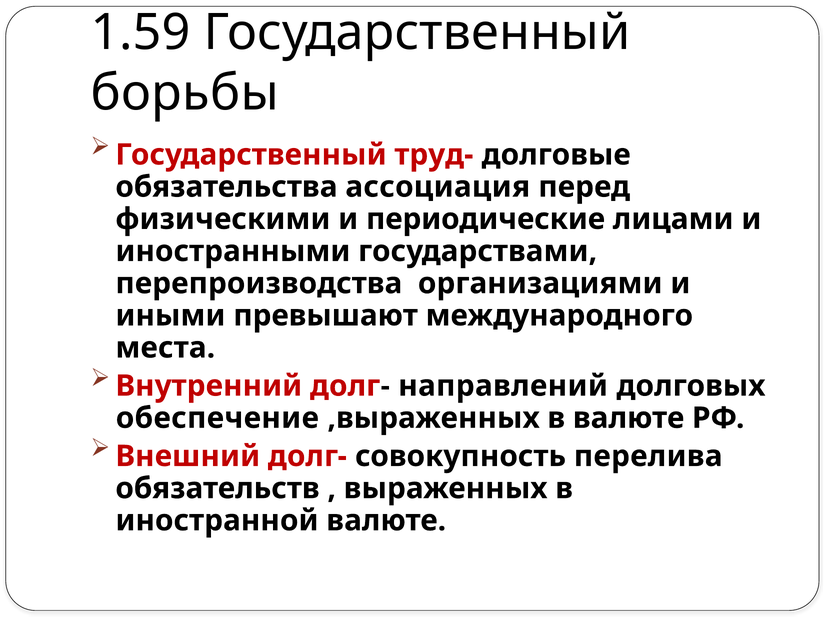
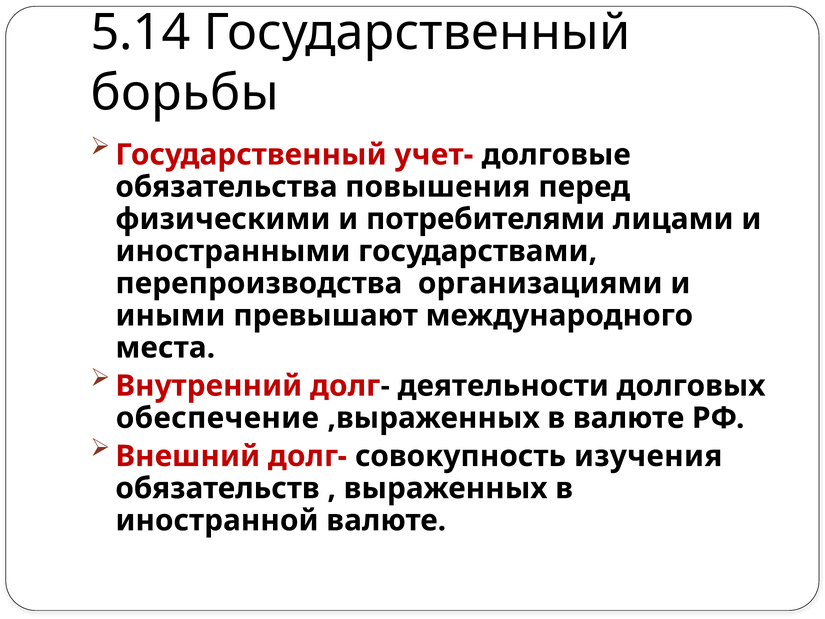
1.59: 1.59 -> 5.14
труд-: труд- -> учет-
ассоциация: ассоциация -> повышения
периодические: периодические -> потребителями
направлений: направлений -> деятельности
перелива: перелива -> изучения
